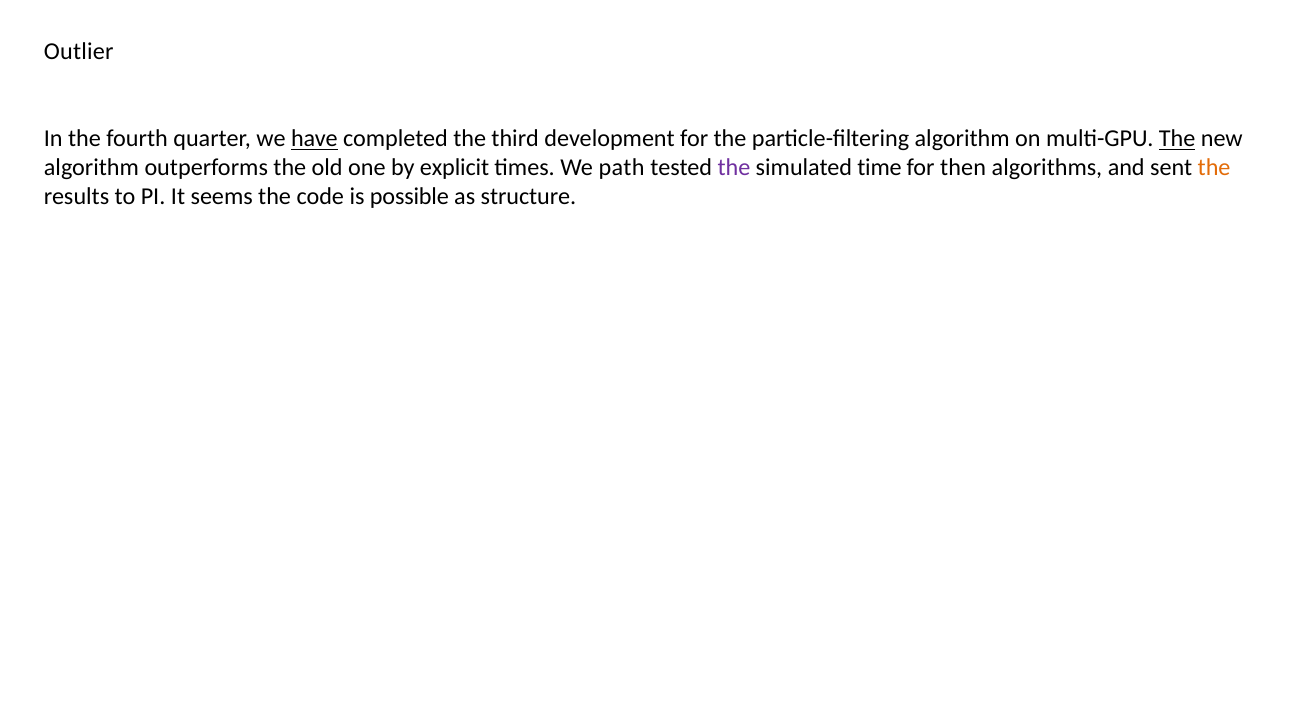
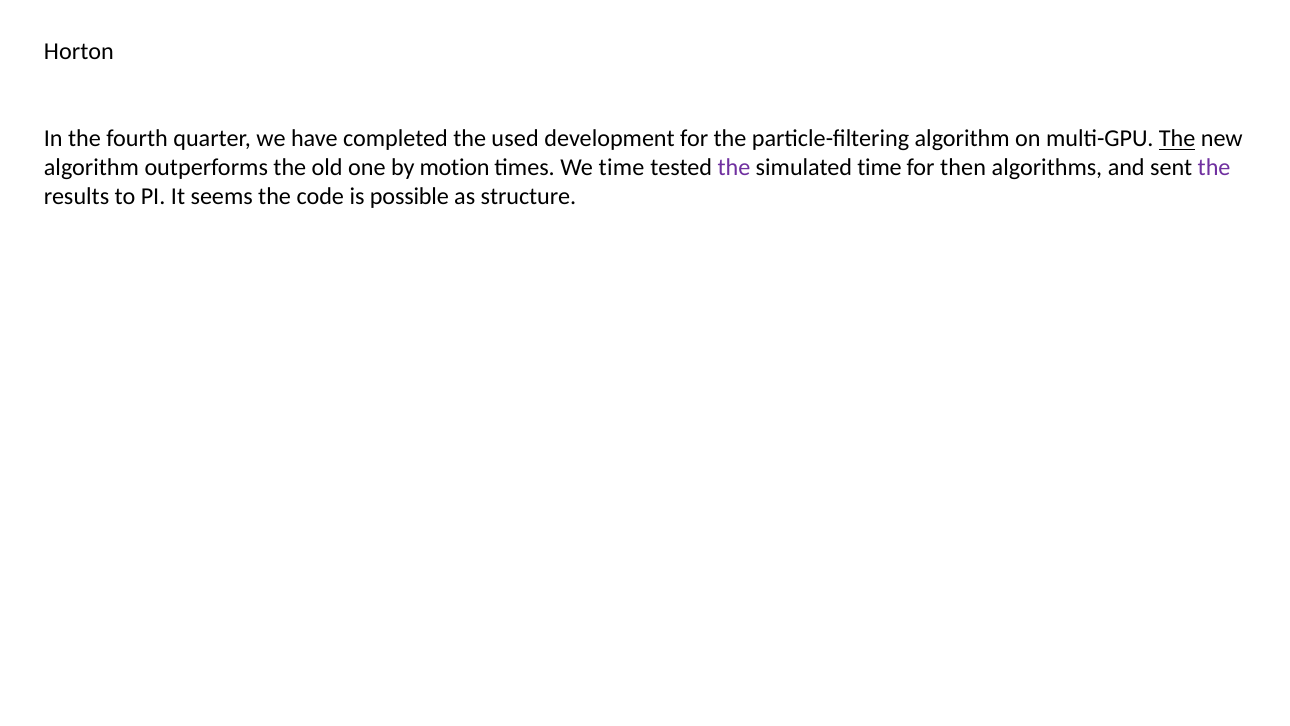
Outlier: Outlier -> Horton
have underline: present -> none
third: third -> used
explicit: explicit -> motion
We path: path -> time
the at (1214, 168) colour: orange -> purple
